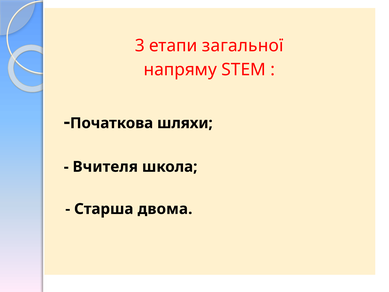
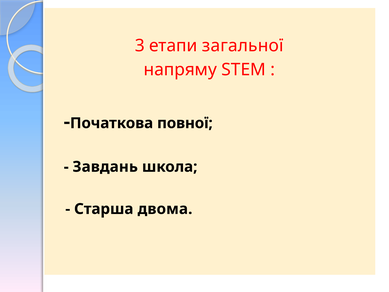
шляхи: шляхи -> повної
Вчителя: Вчителя -> Завдань
